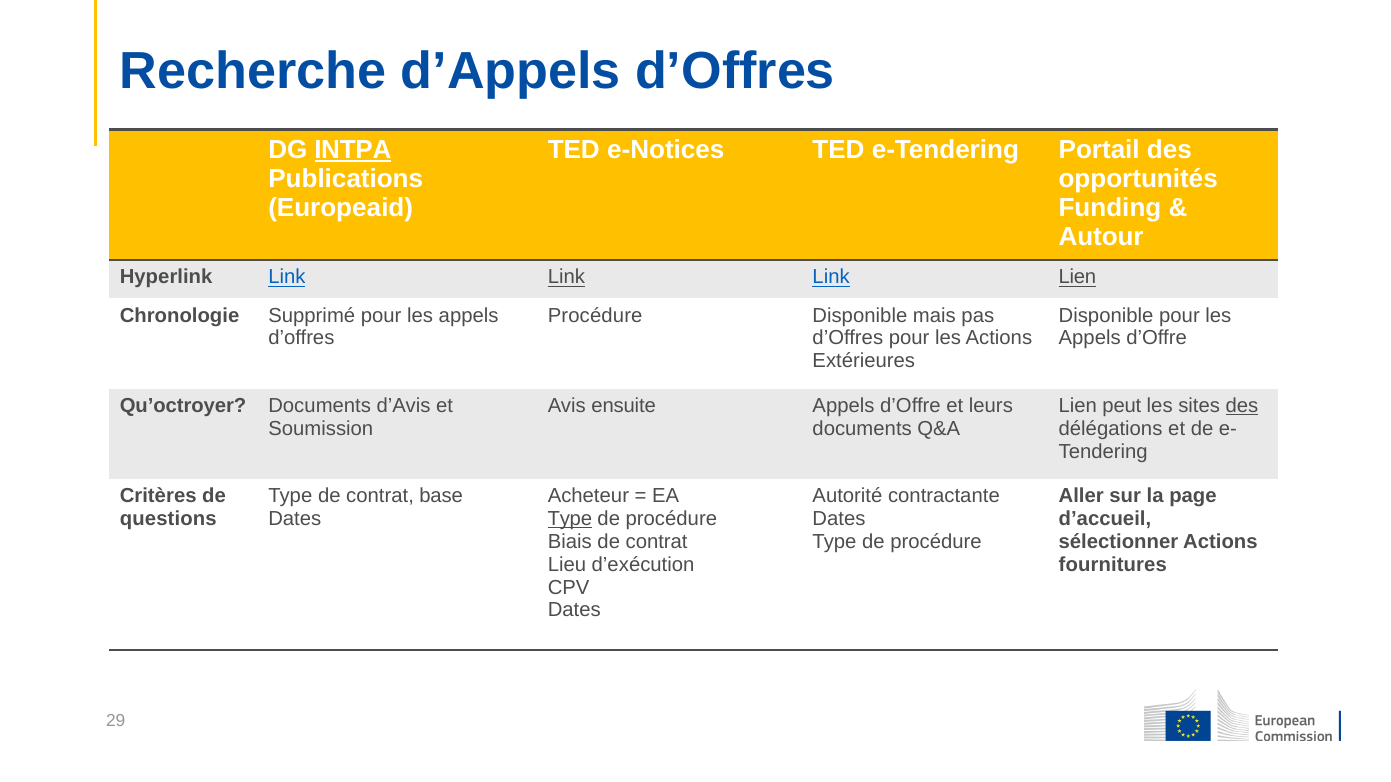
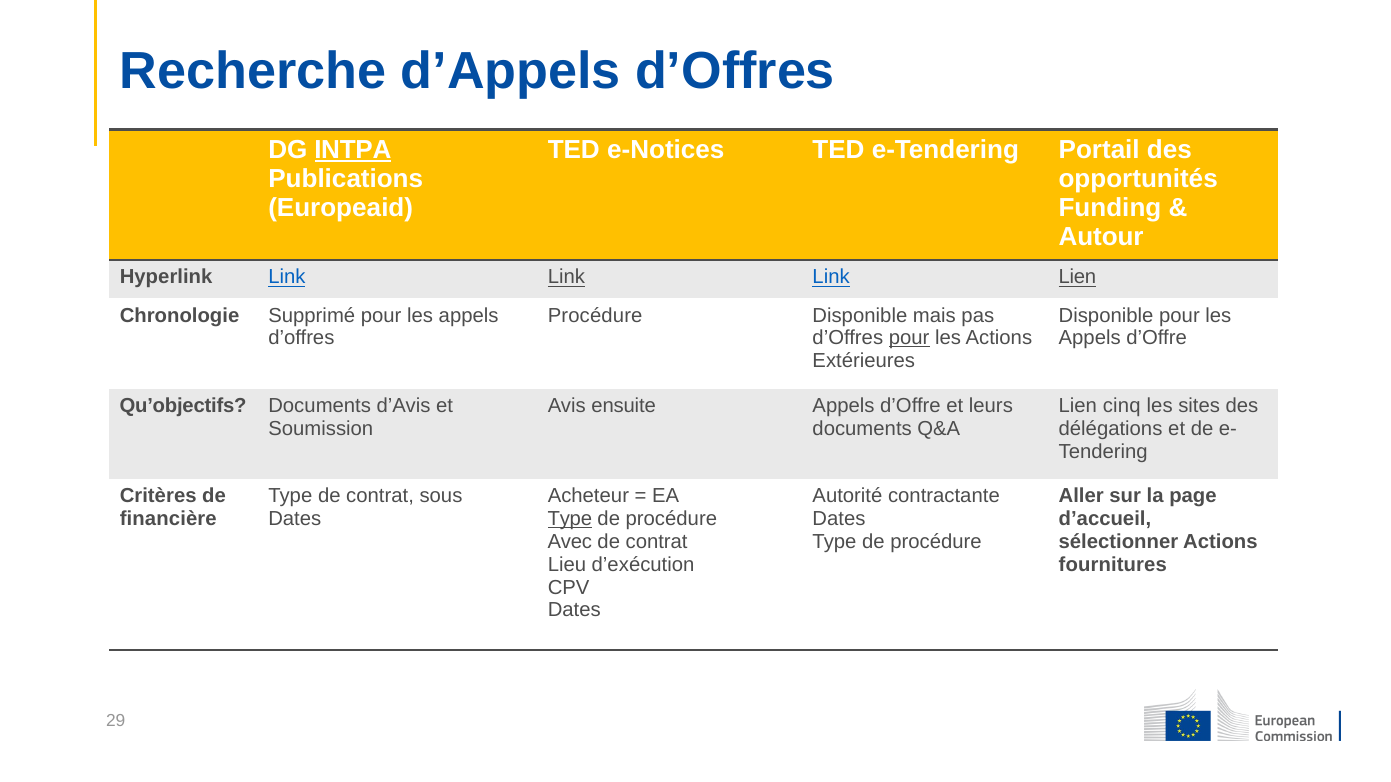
pour at (909, 338) underline: none -> present
Qu’octroyer: Qu’octroyer -> Qu’objectifs
peut: peut -> cinq
des at (1242, 406) underline: present -> none
base: base -> sous
questions: questions -> financière
Biais: Biais -> Avec
